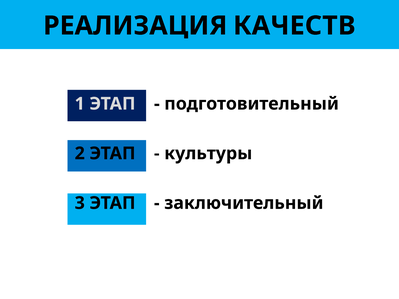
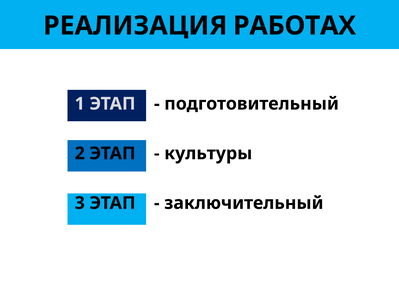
КАЧЕСТВ: КАЧЕСТВ -> РАБОТАХ
